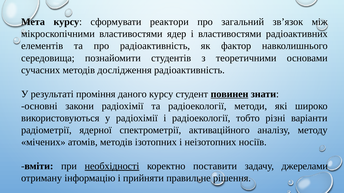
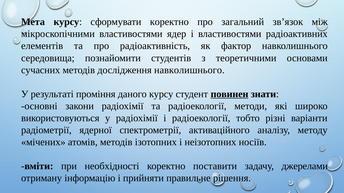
сформувати реактори: реактори -> коректно
дослідження радіоактивність: радіоактивність -> навколишнього
необхідності underline: present -> none
